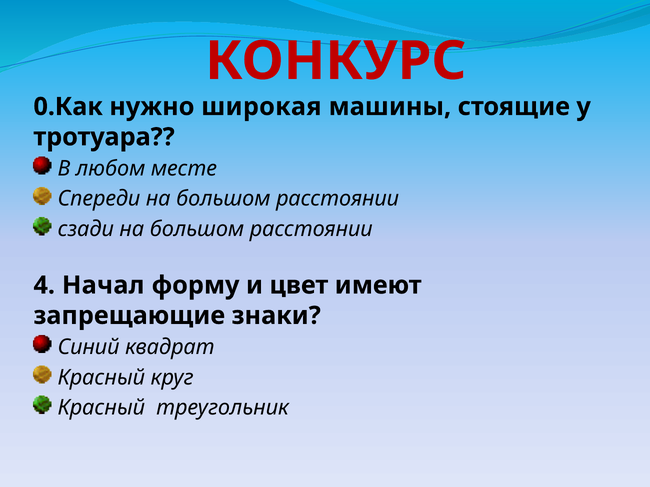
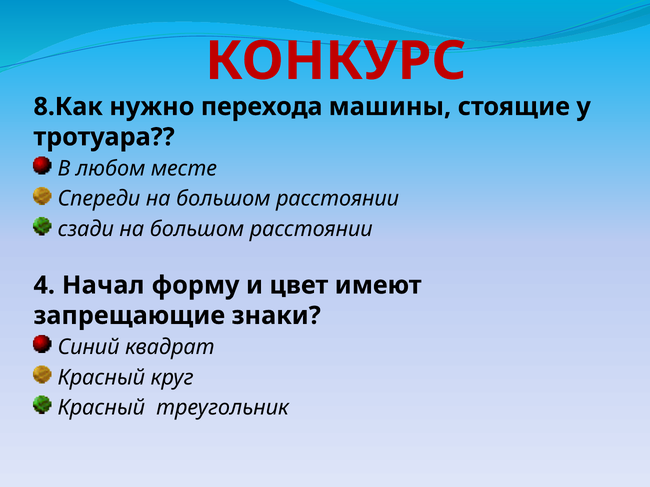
0.Как: 0.Как -> 8.Как
широкая: широкая -> перехода
